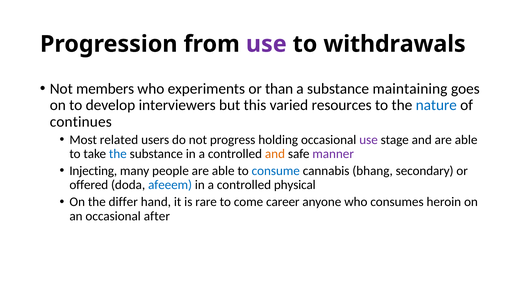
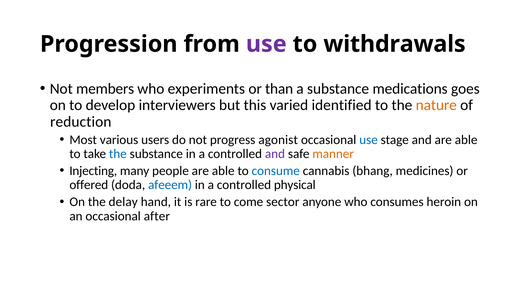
maintaining: maintaining -> medications
resources: resources -> identified
nature colour: blue -> orange
continues: continues -> reduction
related: related -> various
holding: holding -> agonist
use at (369, 140) colour: purple -> blue
and at (275, 154) colour: orange -> purple
manner colour: purple -> orange
secondary: secondary -> medicines
differ: differ -> delay
career: career -> sector
